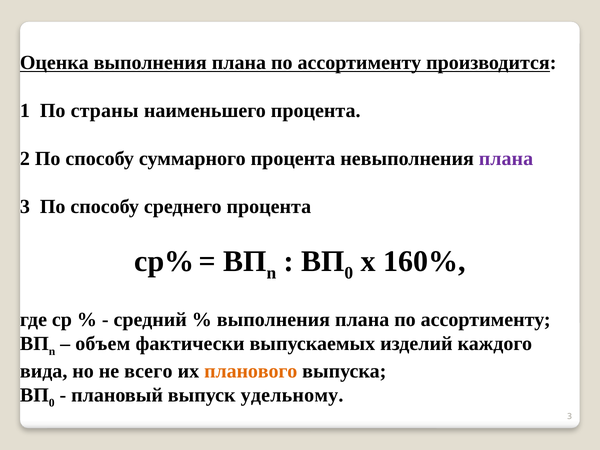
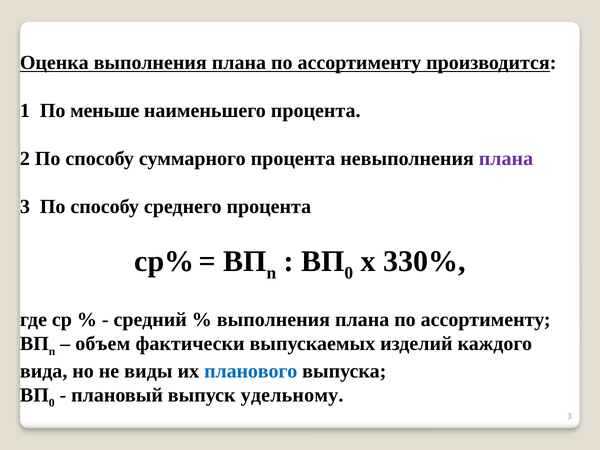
страны: страны -> меньше
160%: 160% -> 330%
всего: всего -> виды
планового colour: orange -> blue
